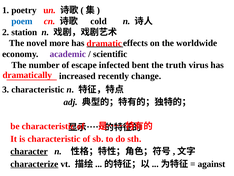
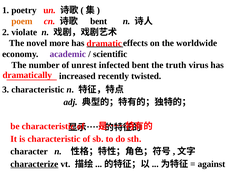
poem colour: blue -> orange
cold at (99, 21): cold -> bent
station: station -> violate
escape: escape -> unrest
change: change -> twisted
character underline: present -> none
